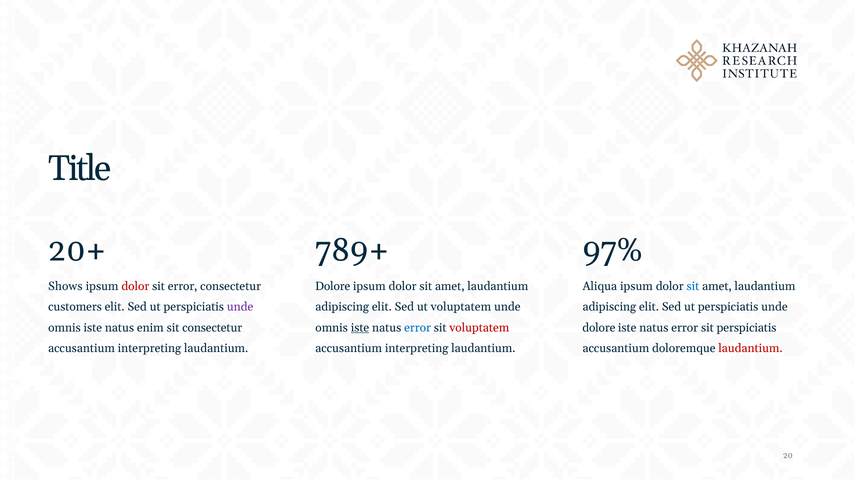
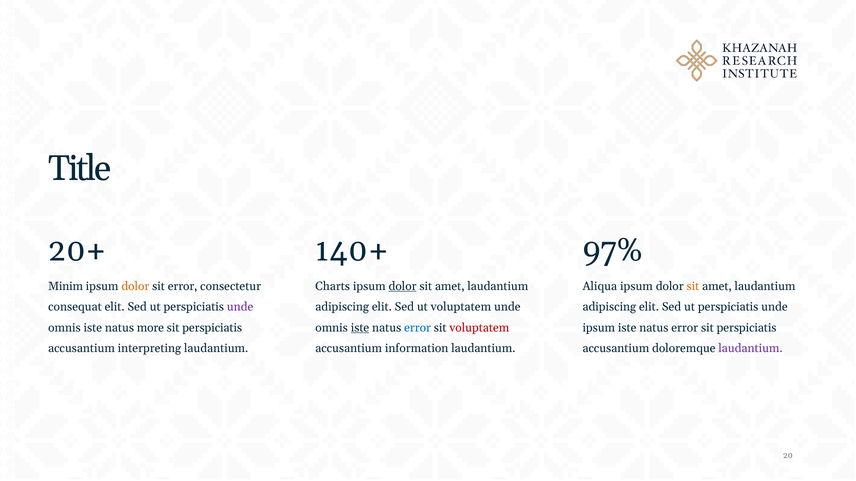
789+: 789+ -> 140+
Shows: Shows -> Minim
dolor at (135, 286) colour: red -> orange
Dolore at (333, 286): Dolore -> Charts
dolor at (403, 286) underline: none -> present
sit at (693, 286) colour: blue -> orange
customers: customers -> consequat
enim: enim -> more
consectetur at (212, 328): consectetur -> perspiciatis
dolore at (599, 328): dolore -> ipsum
interpreting at (417, 349): interpreting -> information
laudantium at (751, 349) colour: red -> purple
